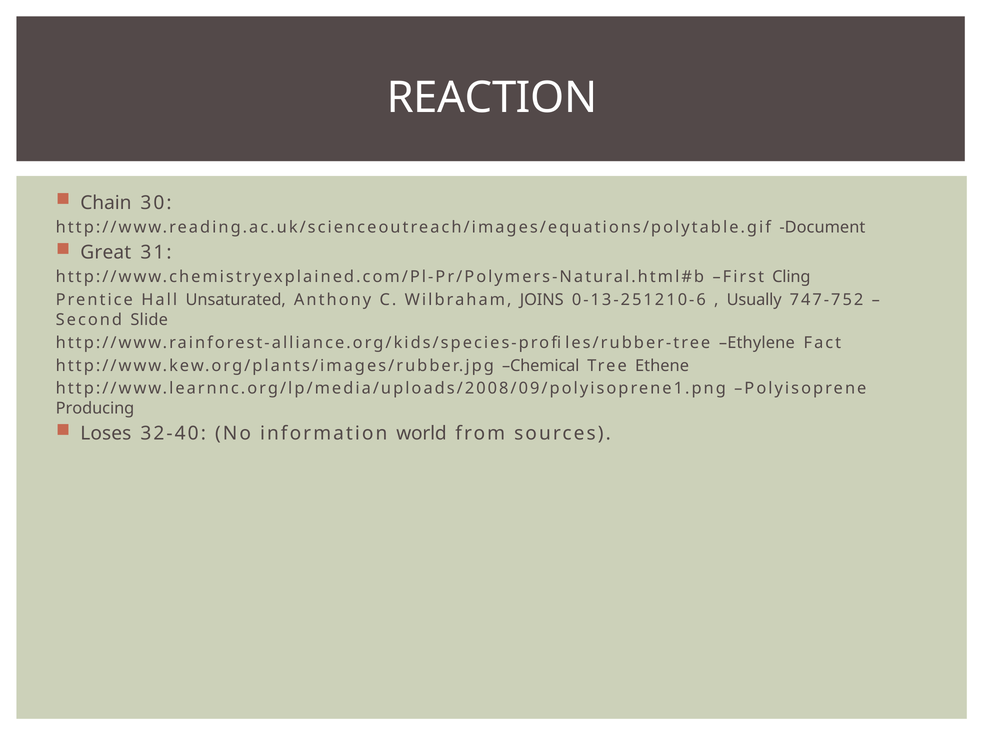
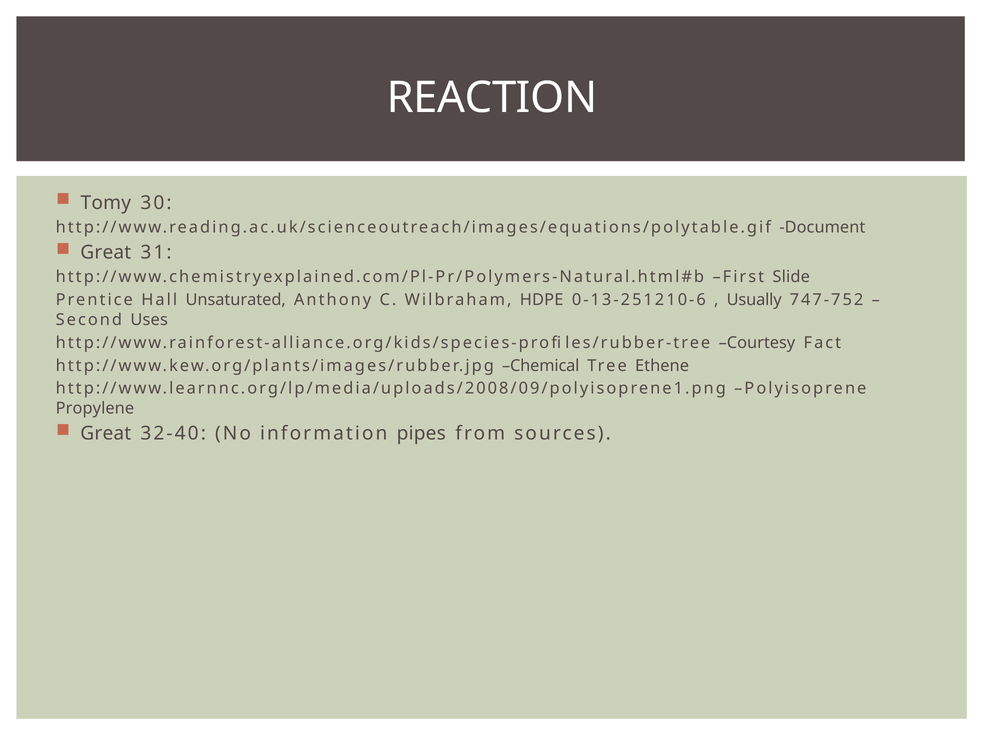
Chain: Chain -> Tomy
Cling: Cling -> Slide
JOINS: JOINS -> HDPE
Slide: Slide -> Uses
Ethylene: Ethylene -> Courtesy
Producing: Producing -> Propylene
Loses at (106, 434): Loses -> Great
world: world -> pipes
